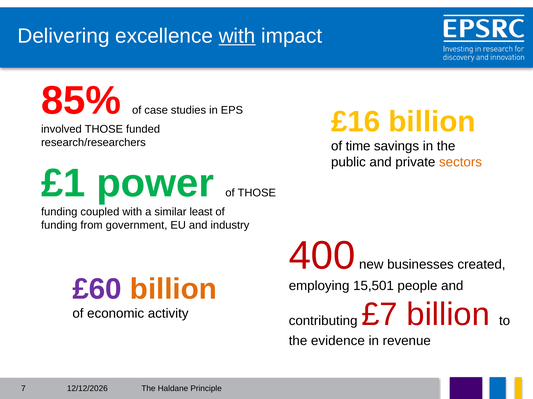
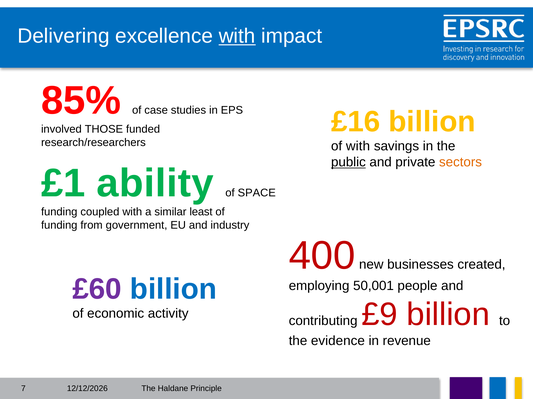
of time: time -> with
public underline: none -> present
power: power -> ability
of THOSE: THOSE -> SPACE
billion at (173, 290) colour: orange -> blue
15,501: 15,501 -> 50,001
£7: £7 -> £9
